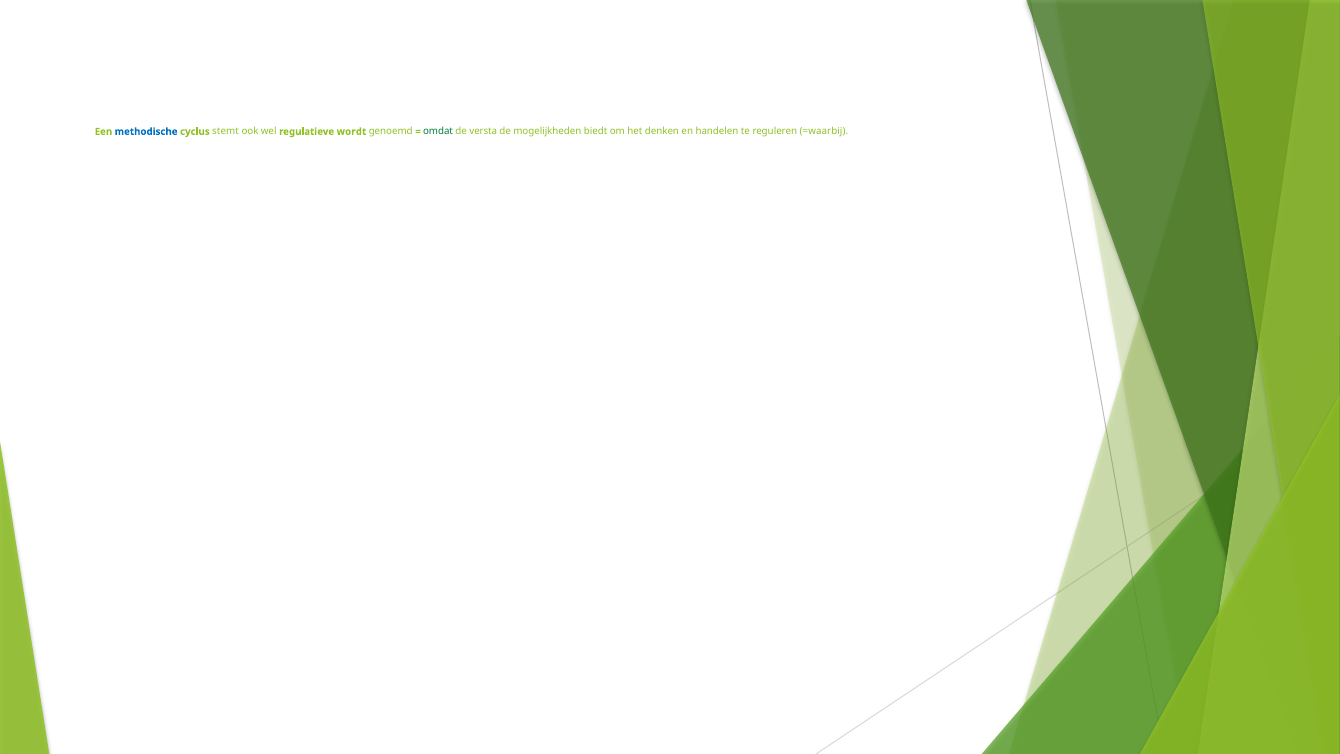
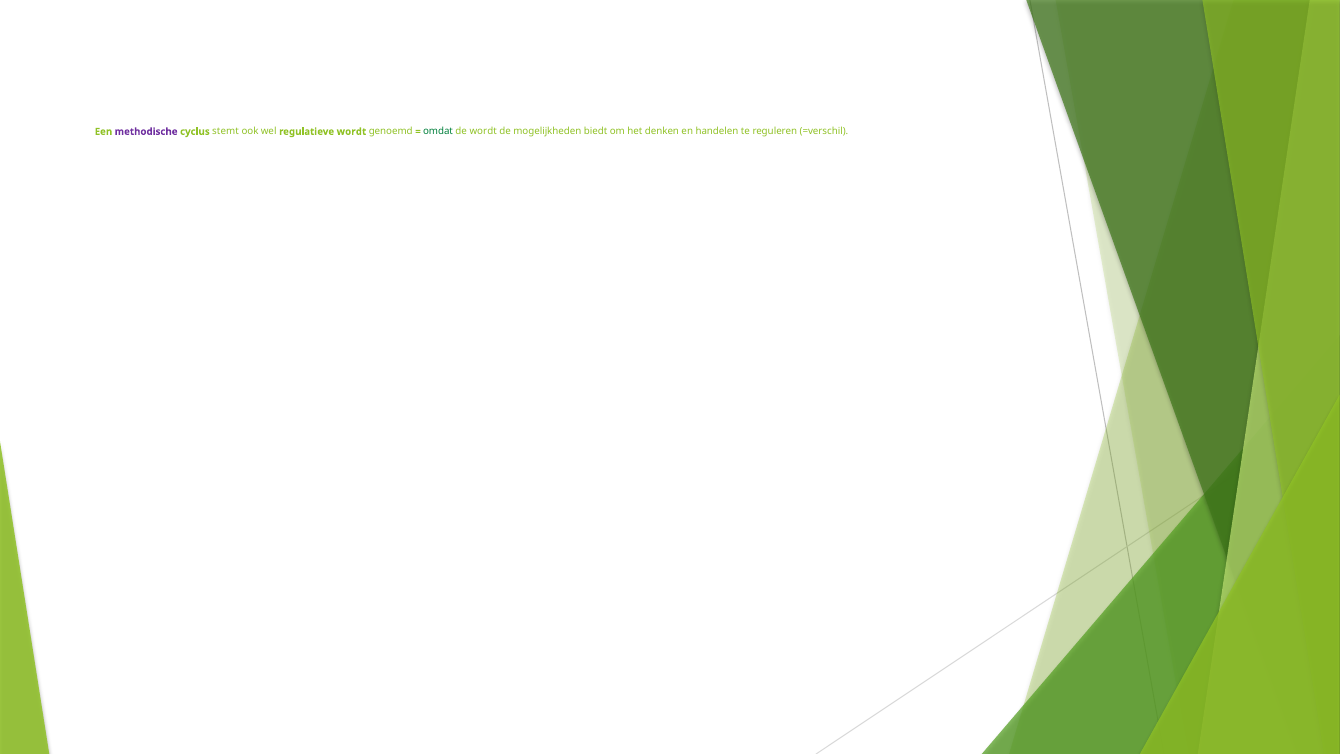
methodische colour: blue -> purple
de versta: versta -> wordt
=waarbij: =waarbij -> =verschil
